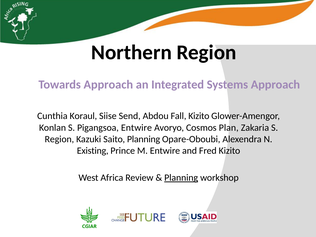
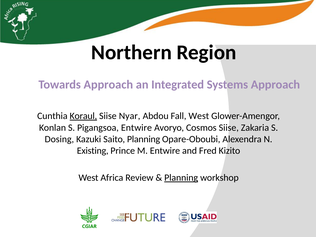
Koraul underline: none -> present
Send: Send -> Nyar
Fall Kizito: Kizito -> West
Cosmos Plan: Plan -> Siise
Region at (59, 139): Region -> Dosing
